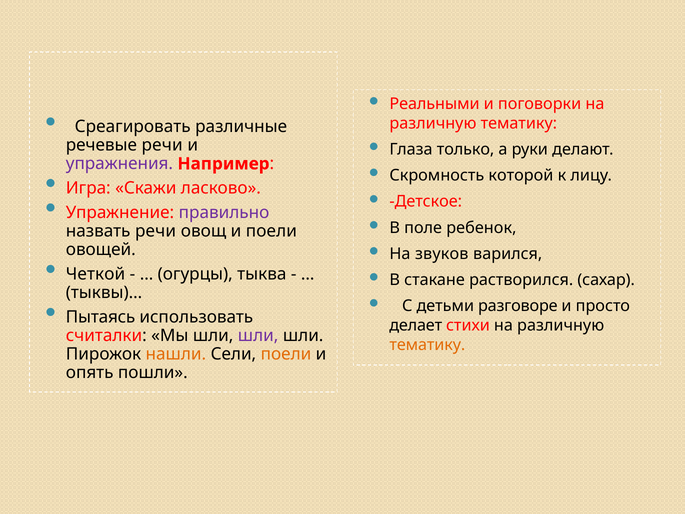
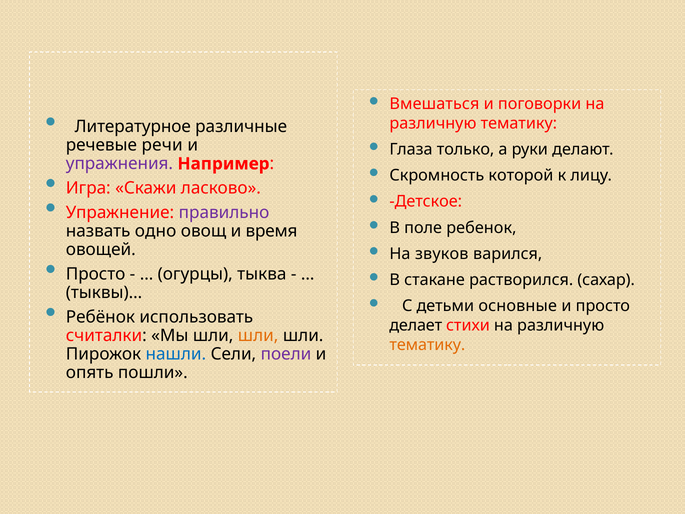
Реальными: Реальными -> Вмешаться
Среагировать: Среагировать -> Литературное
назвать речи: речи -> одно
и поели: поели -> время
Четкой at (96, 274): Четкой -> Просто
разговоре: разговоре -> основные
Пытаясь: Пытаясь -> Ребёнок
шли at (258, 336) colour: purple -> orange
нашли colour: orange -> blue
поели at (286, 354) colour: orange -> purple
